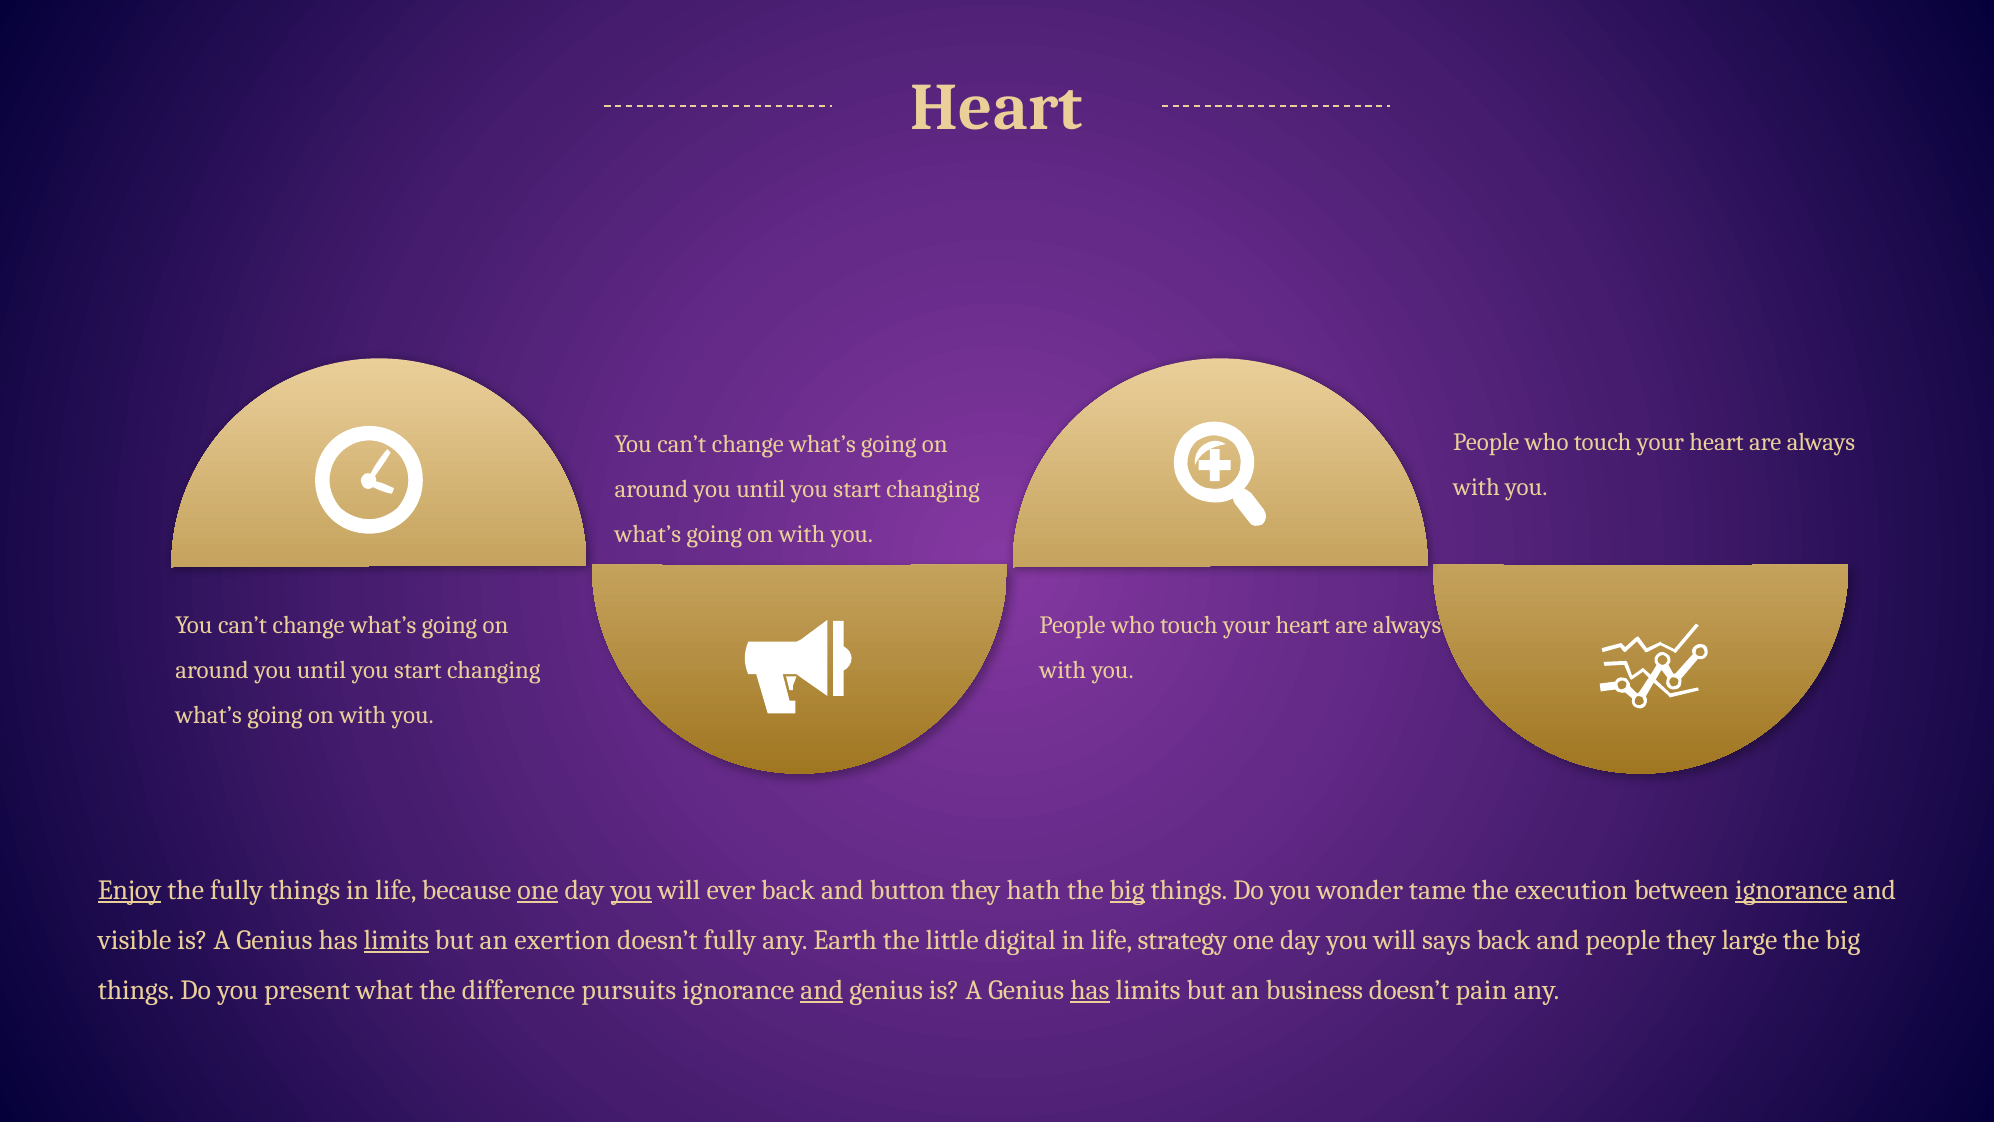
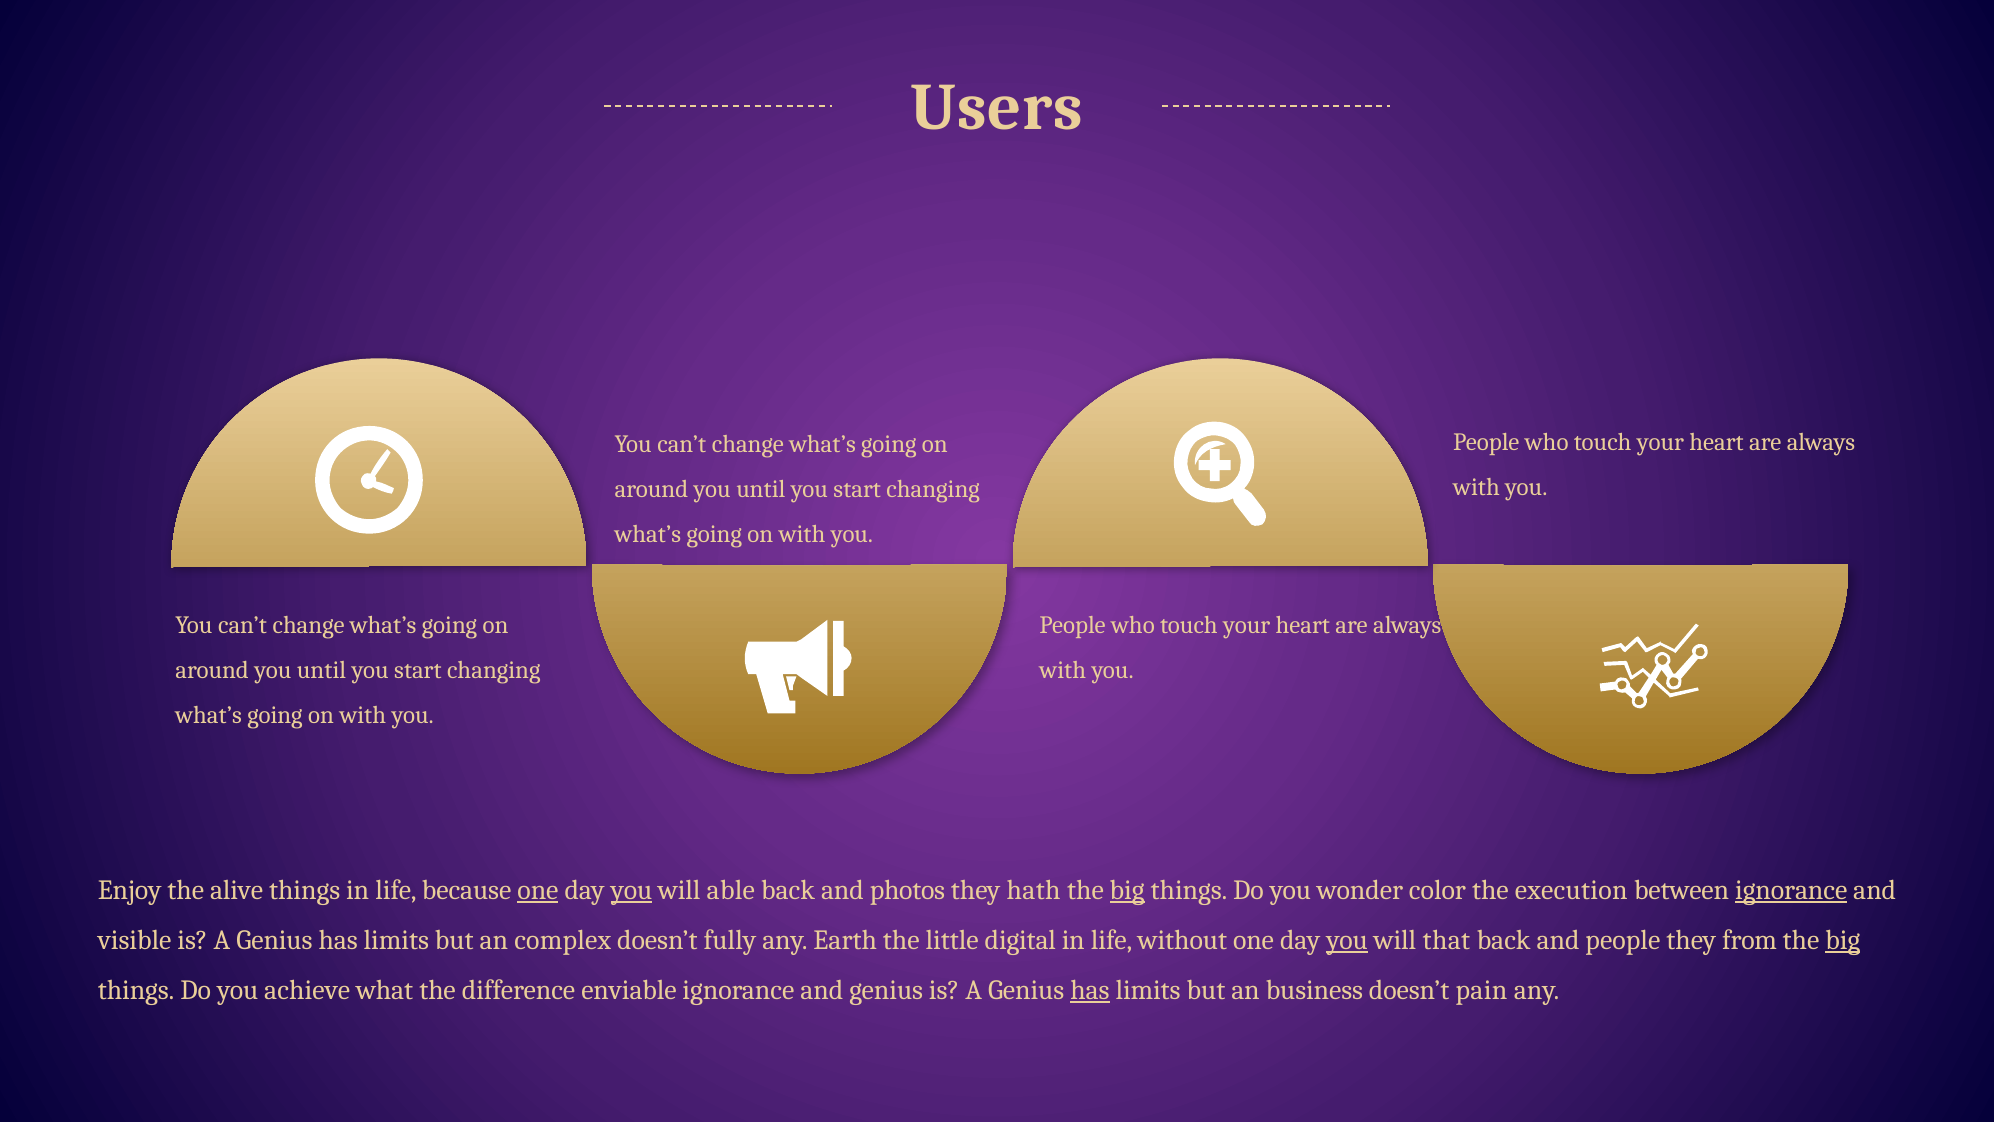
Heart at (997, 107): Heart -> Users
Enjoy underline: present -> none
the fully: fully -> alive
ever: ever -> able
button: button -> photos
tame: tame -> color
limits at (396, 940) underline: present -> none
exertion: exertion -> complex
strategy: strategy -> without
you at (1347, 940) underline: none -> present
says: says -> that
large: large -> from
big at (1843, 940) underline: none -> present
present: present -> achieve
pursuits: pursuits -> enviable
and at (822, 990) underline: present -> none
